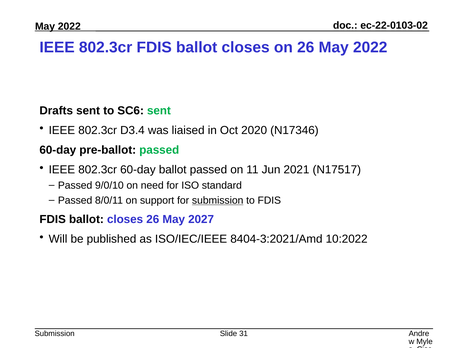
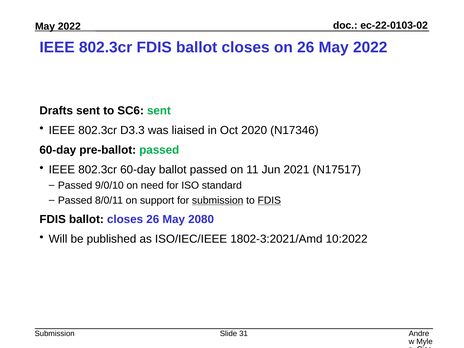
D3.4: D3.4 -> D3.3
FDIS at (269, 200) underline: none -> present
2027: 2027 -> 2080
8404-3:2021/Amd: 8404-3:2021/Amd -> 1802-3:2021/Amd
